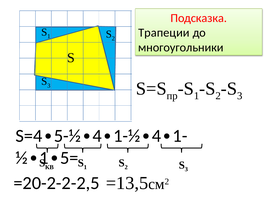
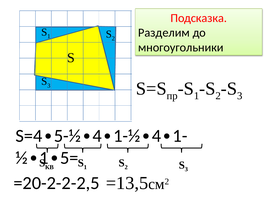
Трапеции: Трапеции -> Разделим
